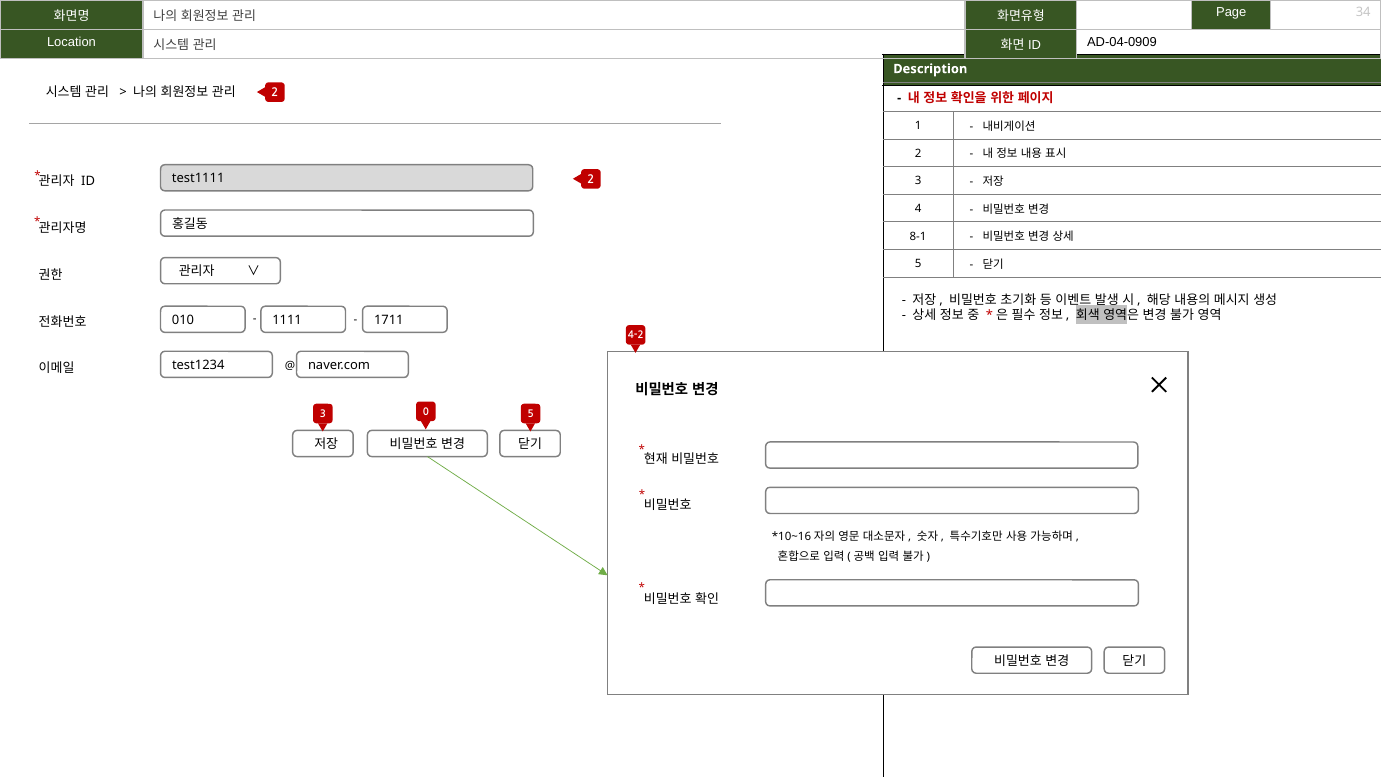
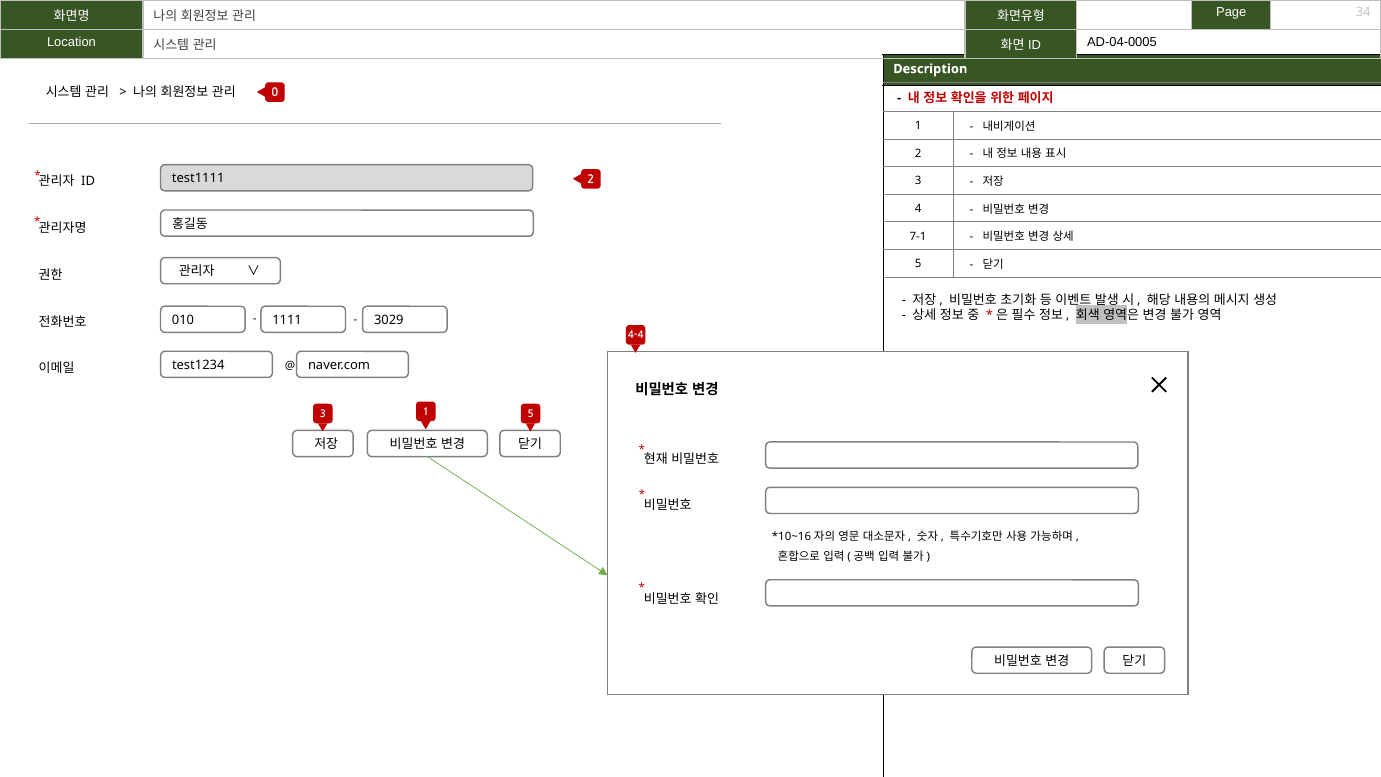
AD-04-0909: AD-04-0909 -> AD-04-0005
2 at (275, 93): 2 -> 0
8-1: 8-1 -> 7-1
1711: 1711 -> 3029
4-2: 4-2 -> 4-4
3 0: 0 -> 1
